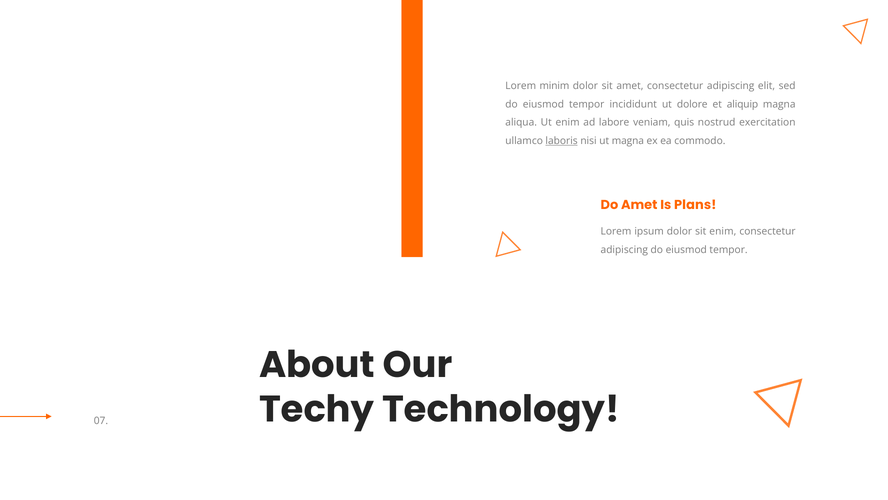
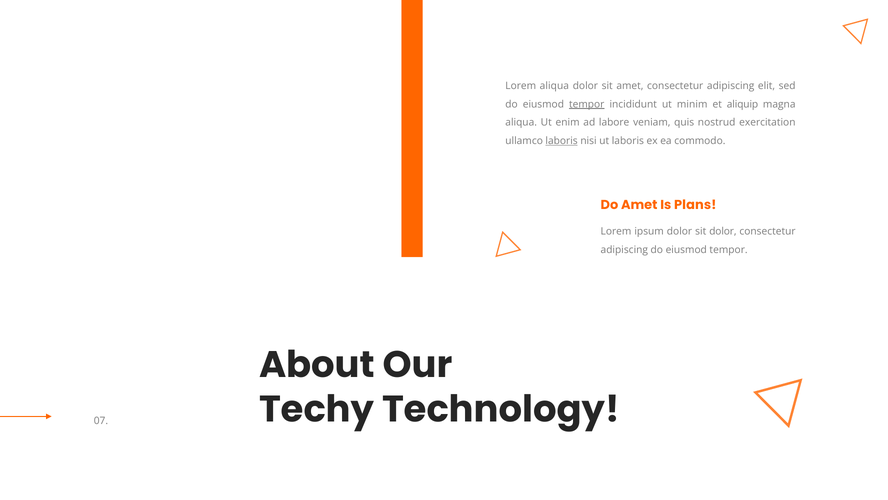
Lorem minim: minim -> aliqua
tempor at (587, 104) underline: none -> present
dolore: dolore -> minim
ut magna: magna -> laboris
sit enim: enim -> dolor
